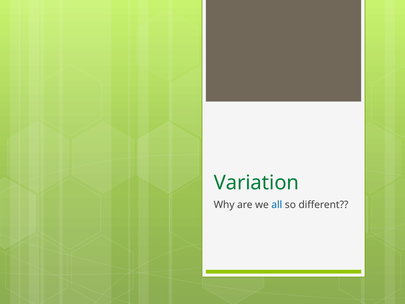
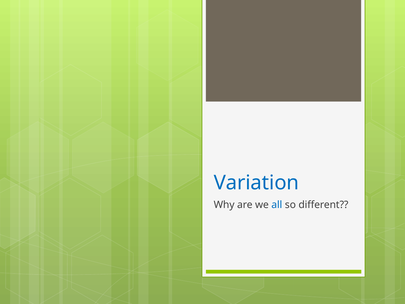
Variation colour: green -> blue
